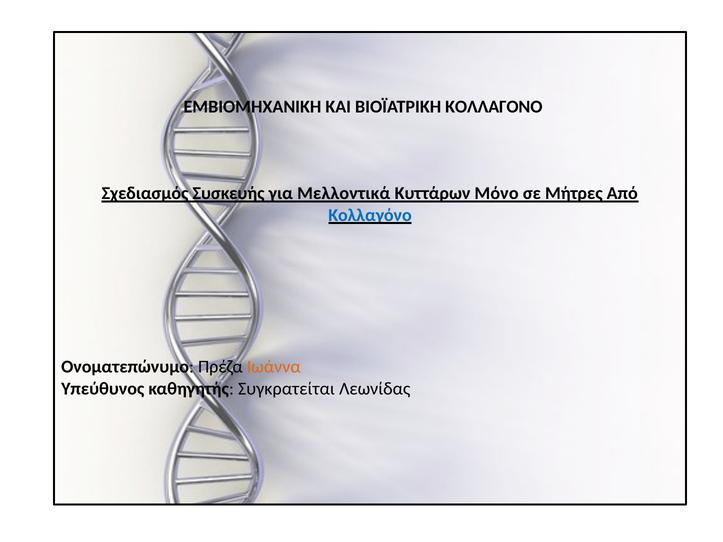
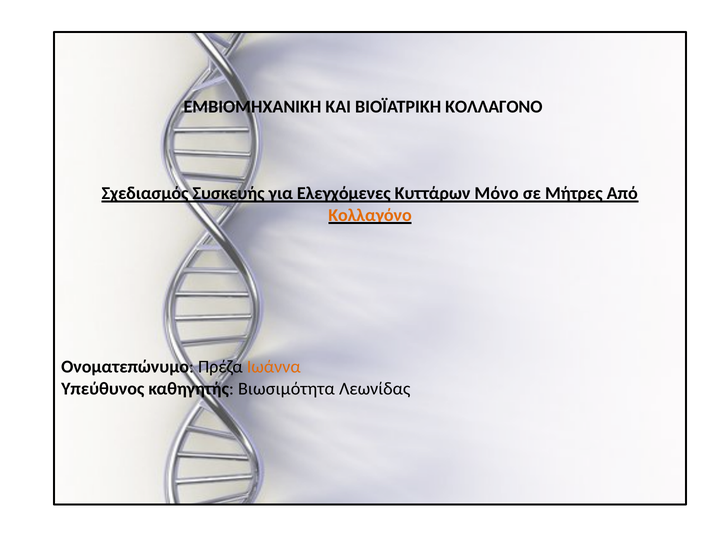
Μελλοντικά: Μελλοντικά -> Ελεγχόμενες
Κολλαγόνο colour: blue -> orange
Συγκρατείται: Συγκρατείται -> Βιωσιμότητα
